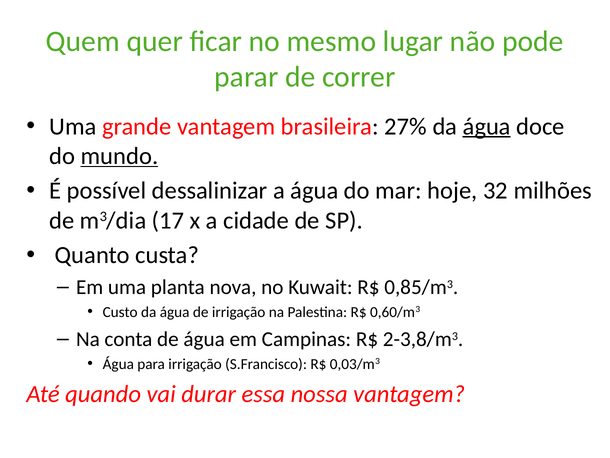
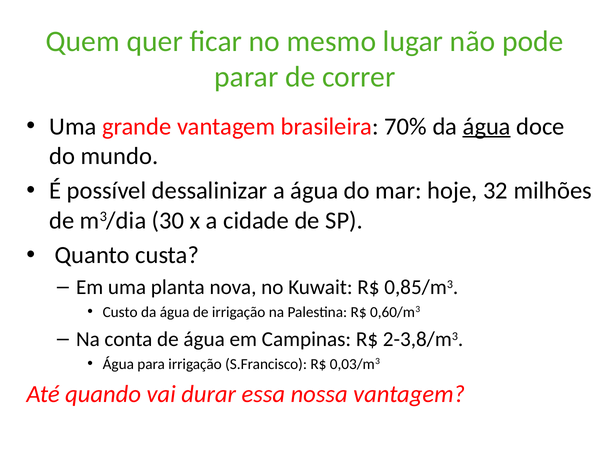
27%: 27% -> 70%
mundo underline: present -> none
17: 17 -> 30
